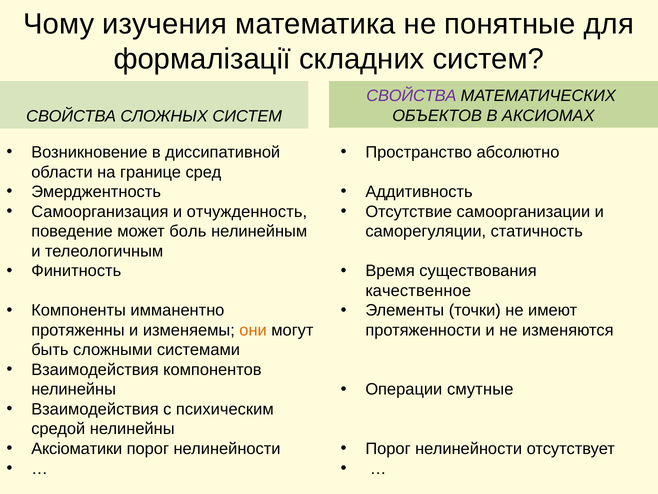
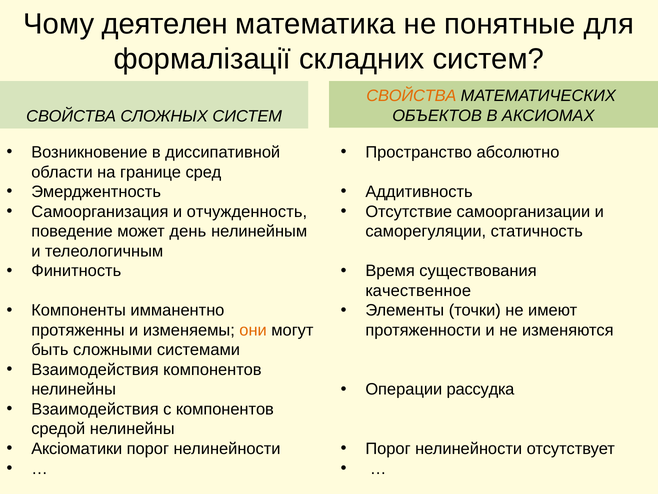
изучения: изучения -> деятелен
СВОЙСТВА at (411, 96) colour: purple -> orange
боль: боль -> день
смутные: смутные -> рассудка
с психическим: психическим -> компонентов
